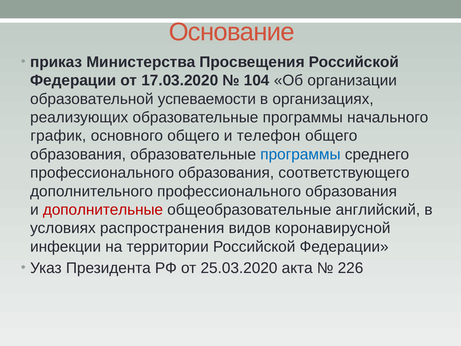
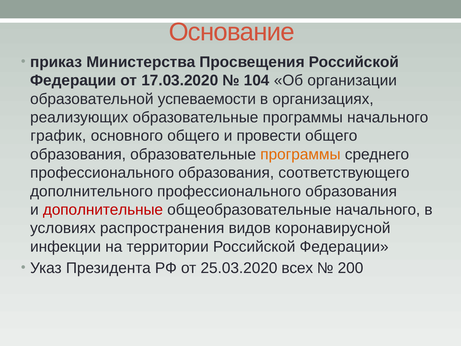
телефон: телефон -> провести
программы at (300, 154) colour: blue -> orange
общеобразовательные английский: английский -> начального
акта: акта -> всех
226: 226 -> 200
